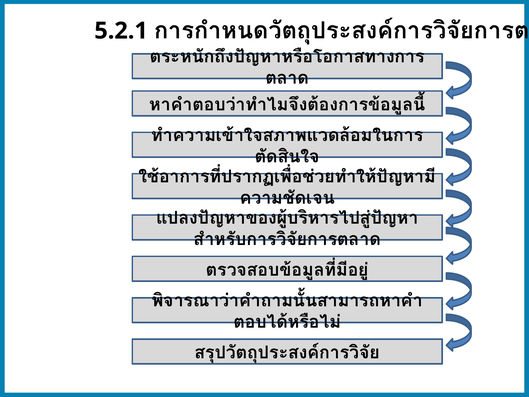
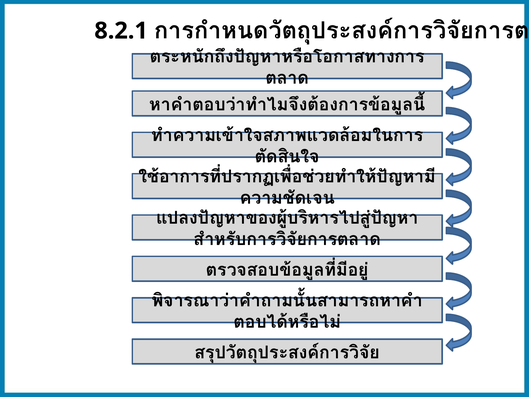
5.2.1: 5.2.1 -> 8.2.1
